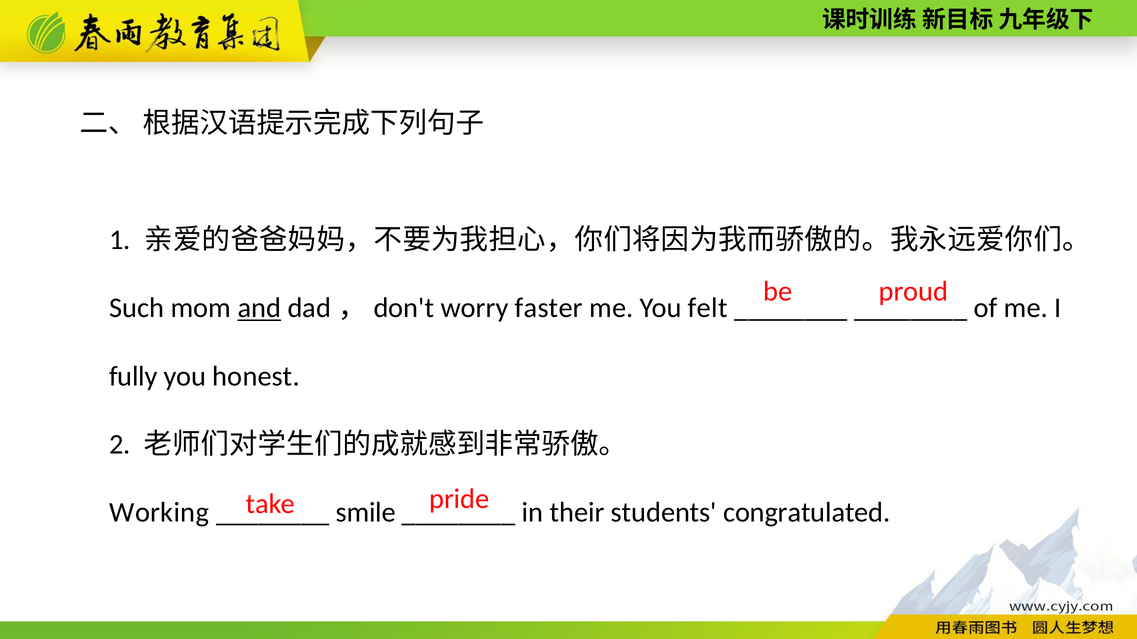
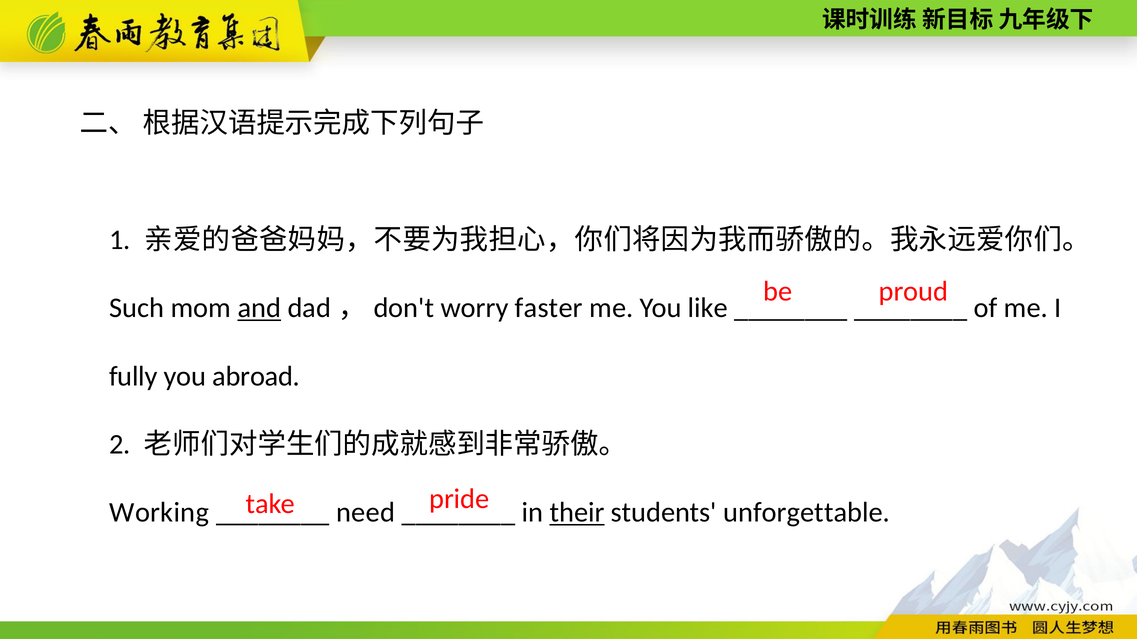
felt: felt -> like
honest: honest -> abroad
smile: smile -> need
their underline: none -> present
congratulated: congratulated -> unforgettable
